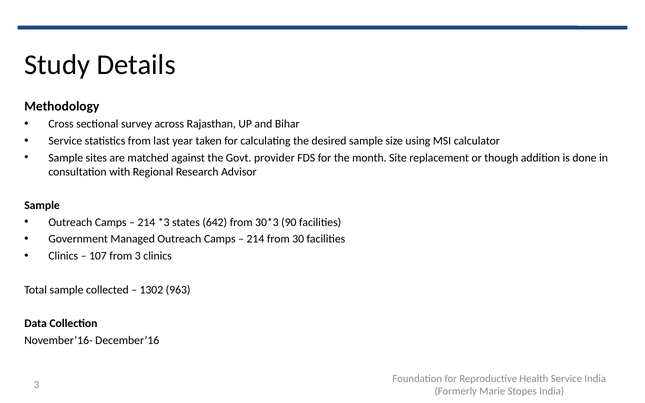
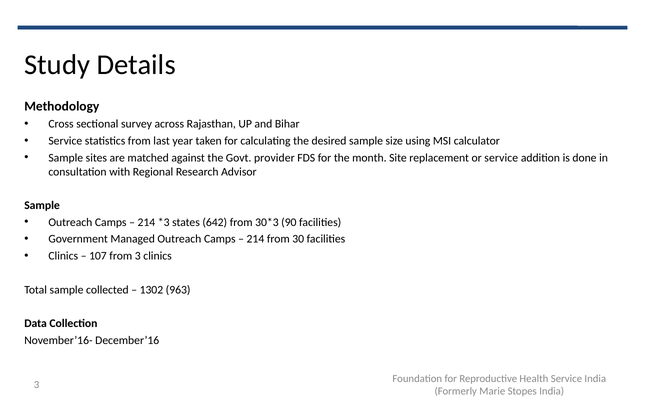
or though: though -> service
